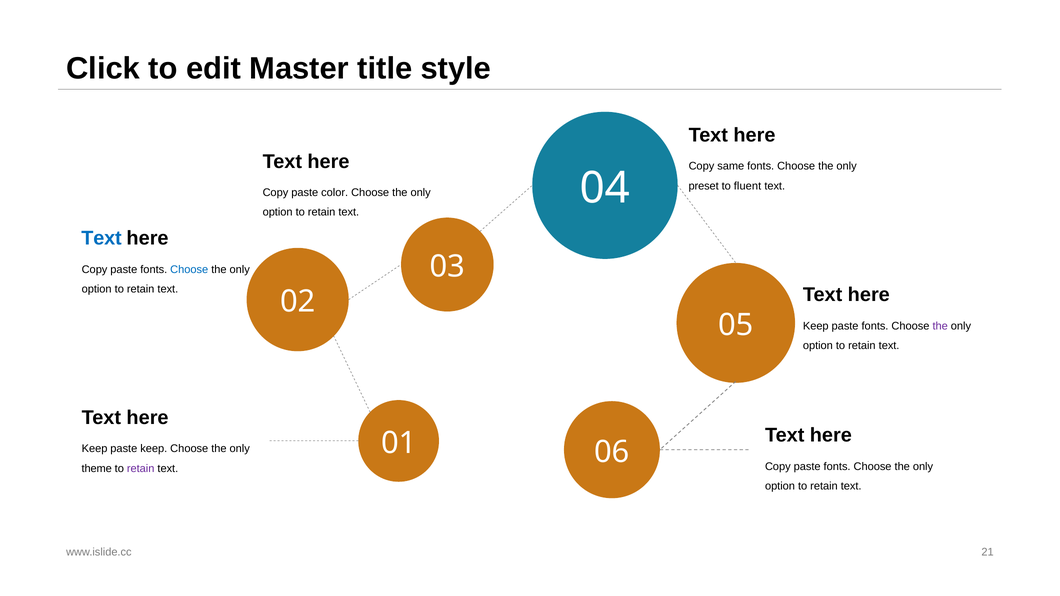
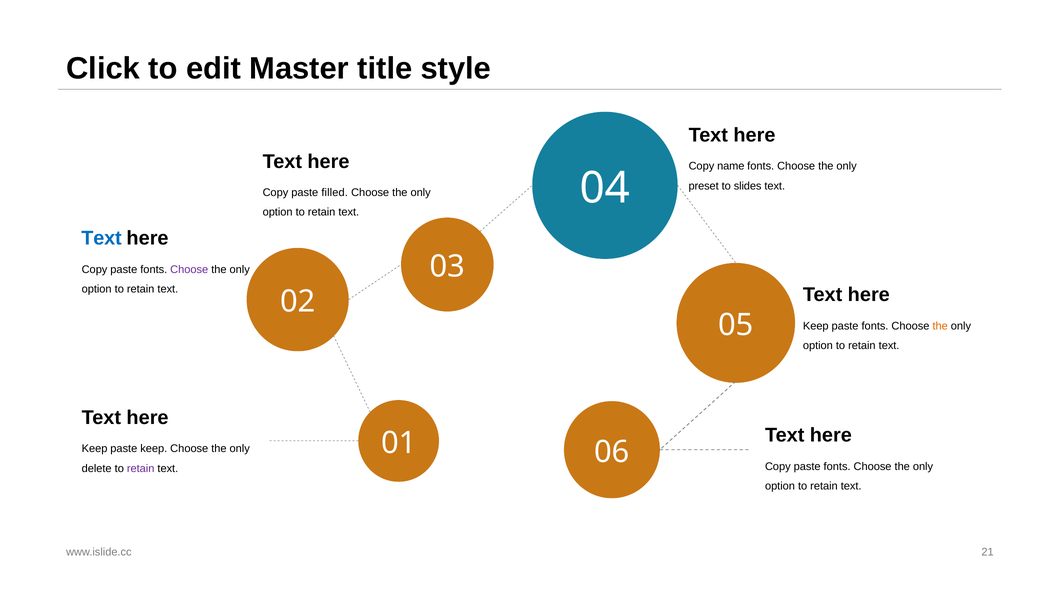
same: same -> name
fluent: fluent -> slides
color: color -> filled
Choose at (189, 270) colour: blue -> purple
the at (940, 326) colour: purple -> orange
theme: theme -> delete
